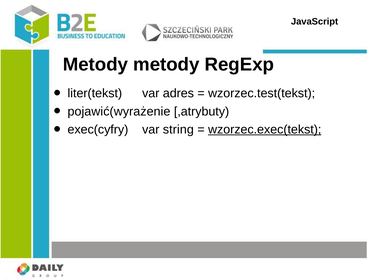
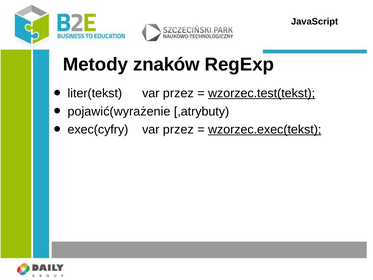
Metody metody: metody -> znaków
adres at (178, 93): adres -> przez
wzorzec.test(tekst underline: none -> present
string at (178, 129): string -> przez
